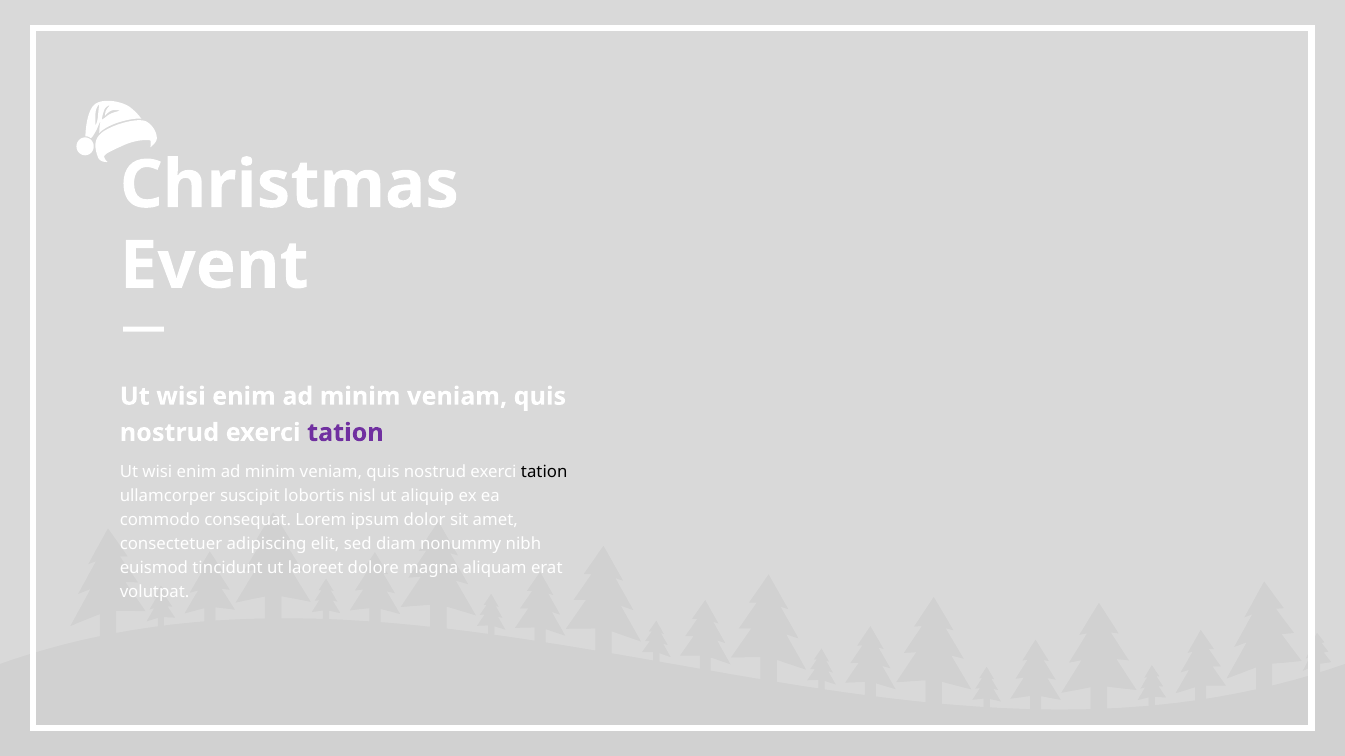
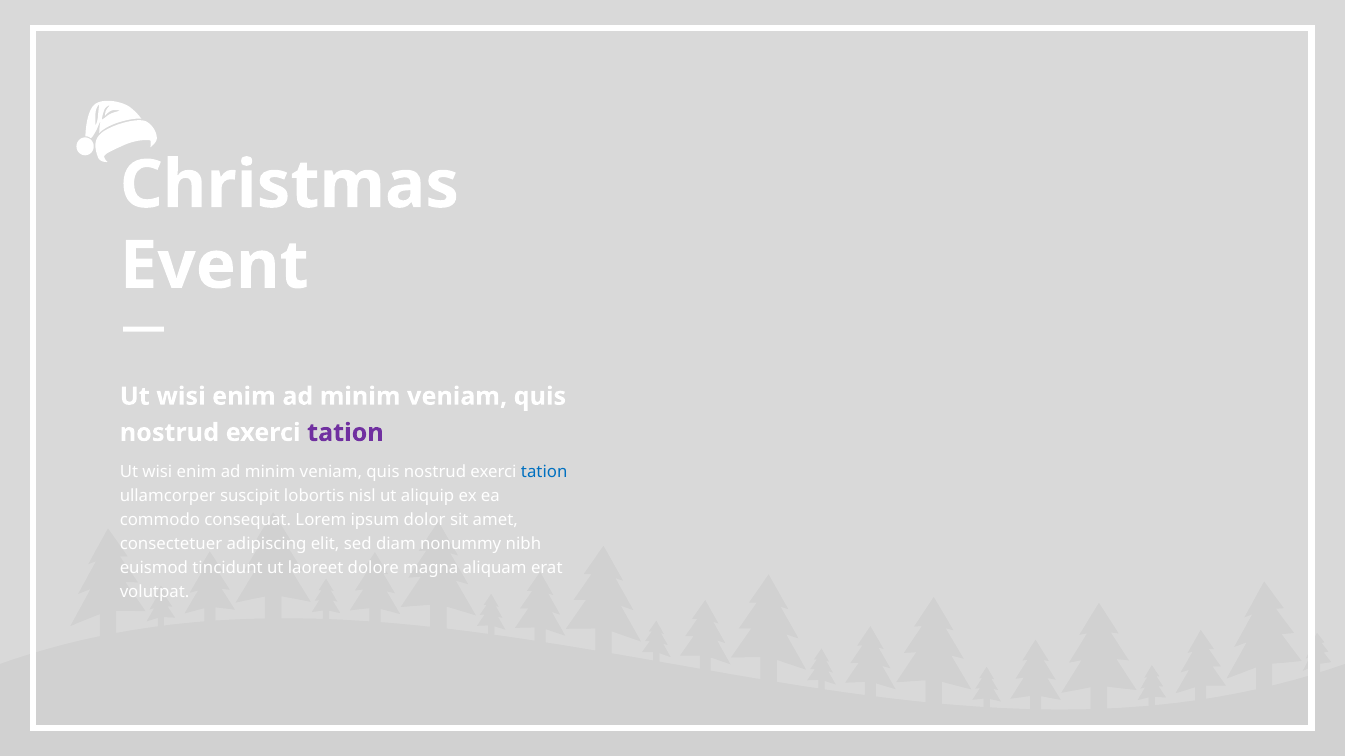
tation at (544, 472) colour: black -> blue
